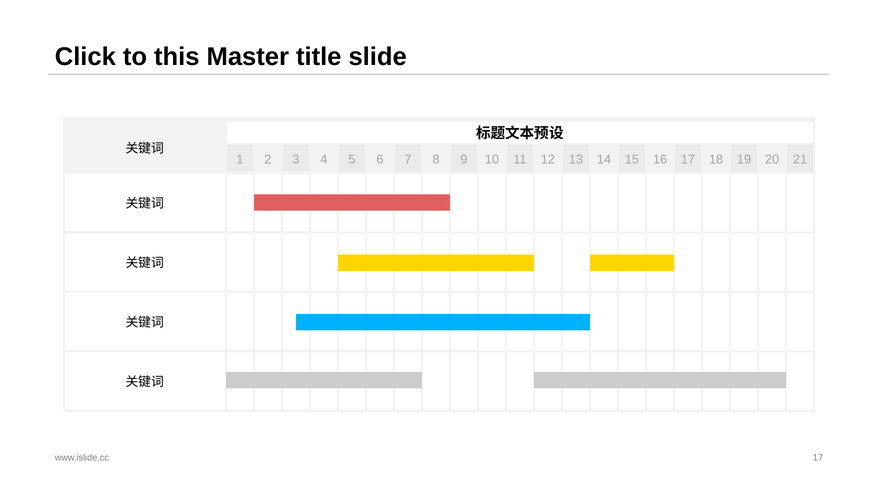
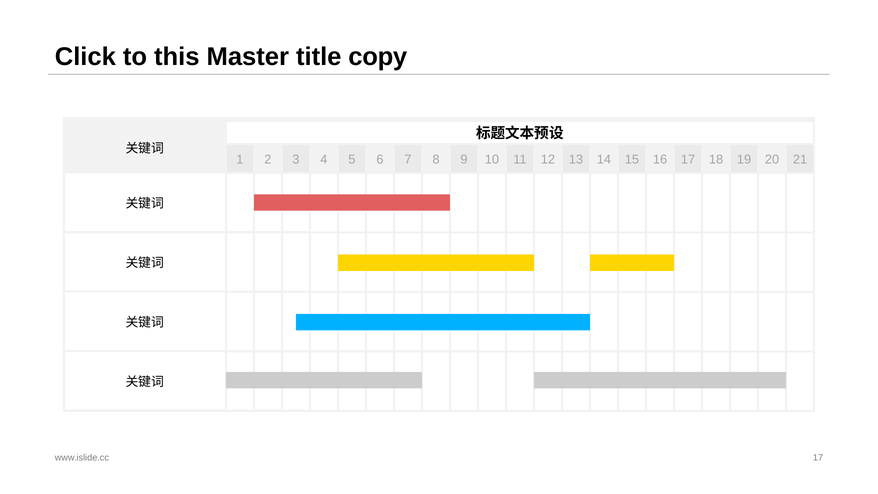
slide: slide -> copy
